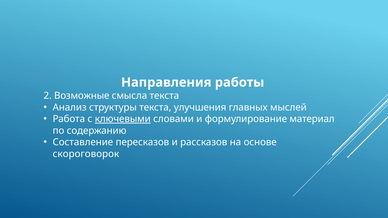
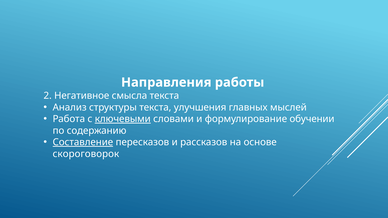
Возможные: Возможные -> Негативное
материал: материал -> обучении
Составление underline: none -> present
